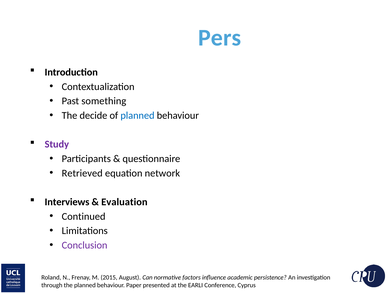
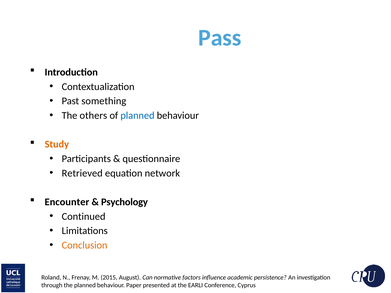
Pers: Pers -> Pass
decide: decide -> others
Study colour: purple -> orange
Interviews: Interviews -> Encounter
Evaluation: Evaluation -> Psychology
Conclusion colour: purple -> orange
